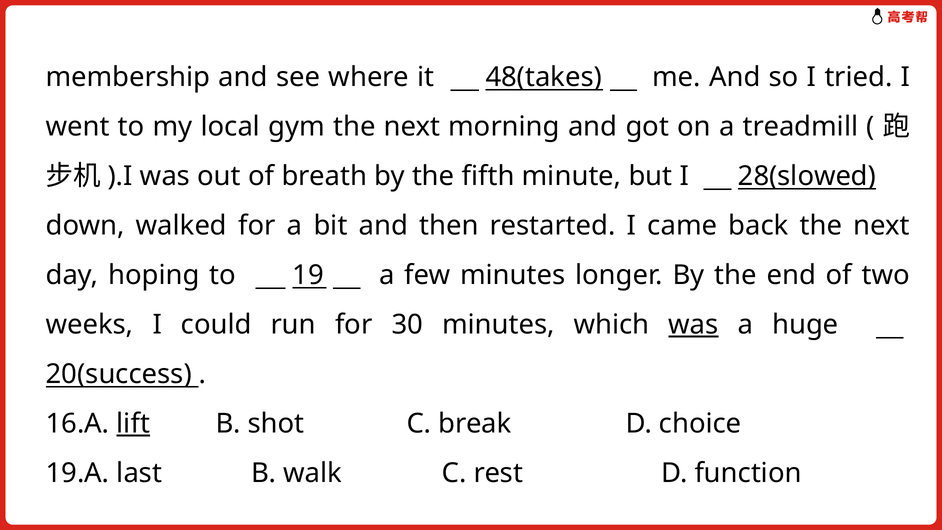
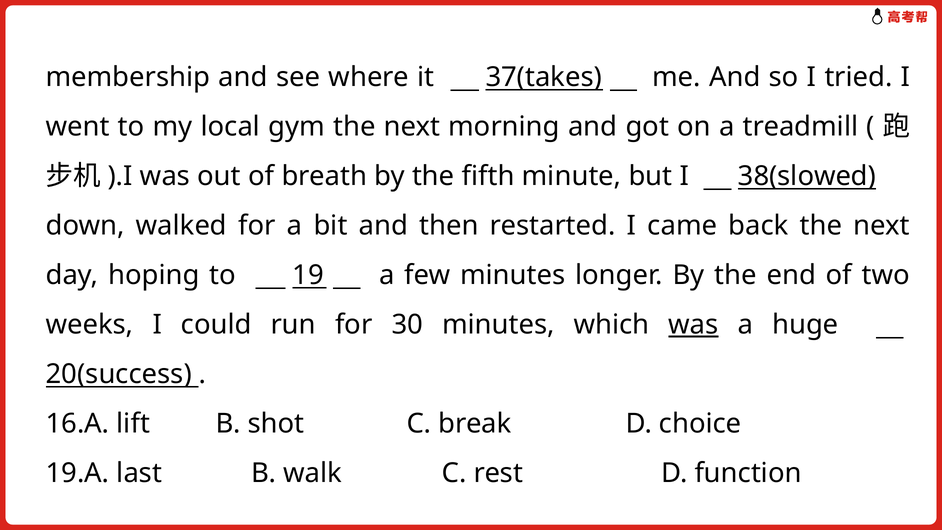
48(takes: 48(takes -> 37(takes
28(slowed: 28(slowed -> 38(slowed
lift underline: present -> none
